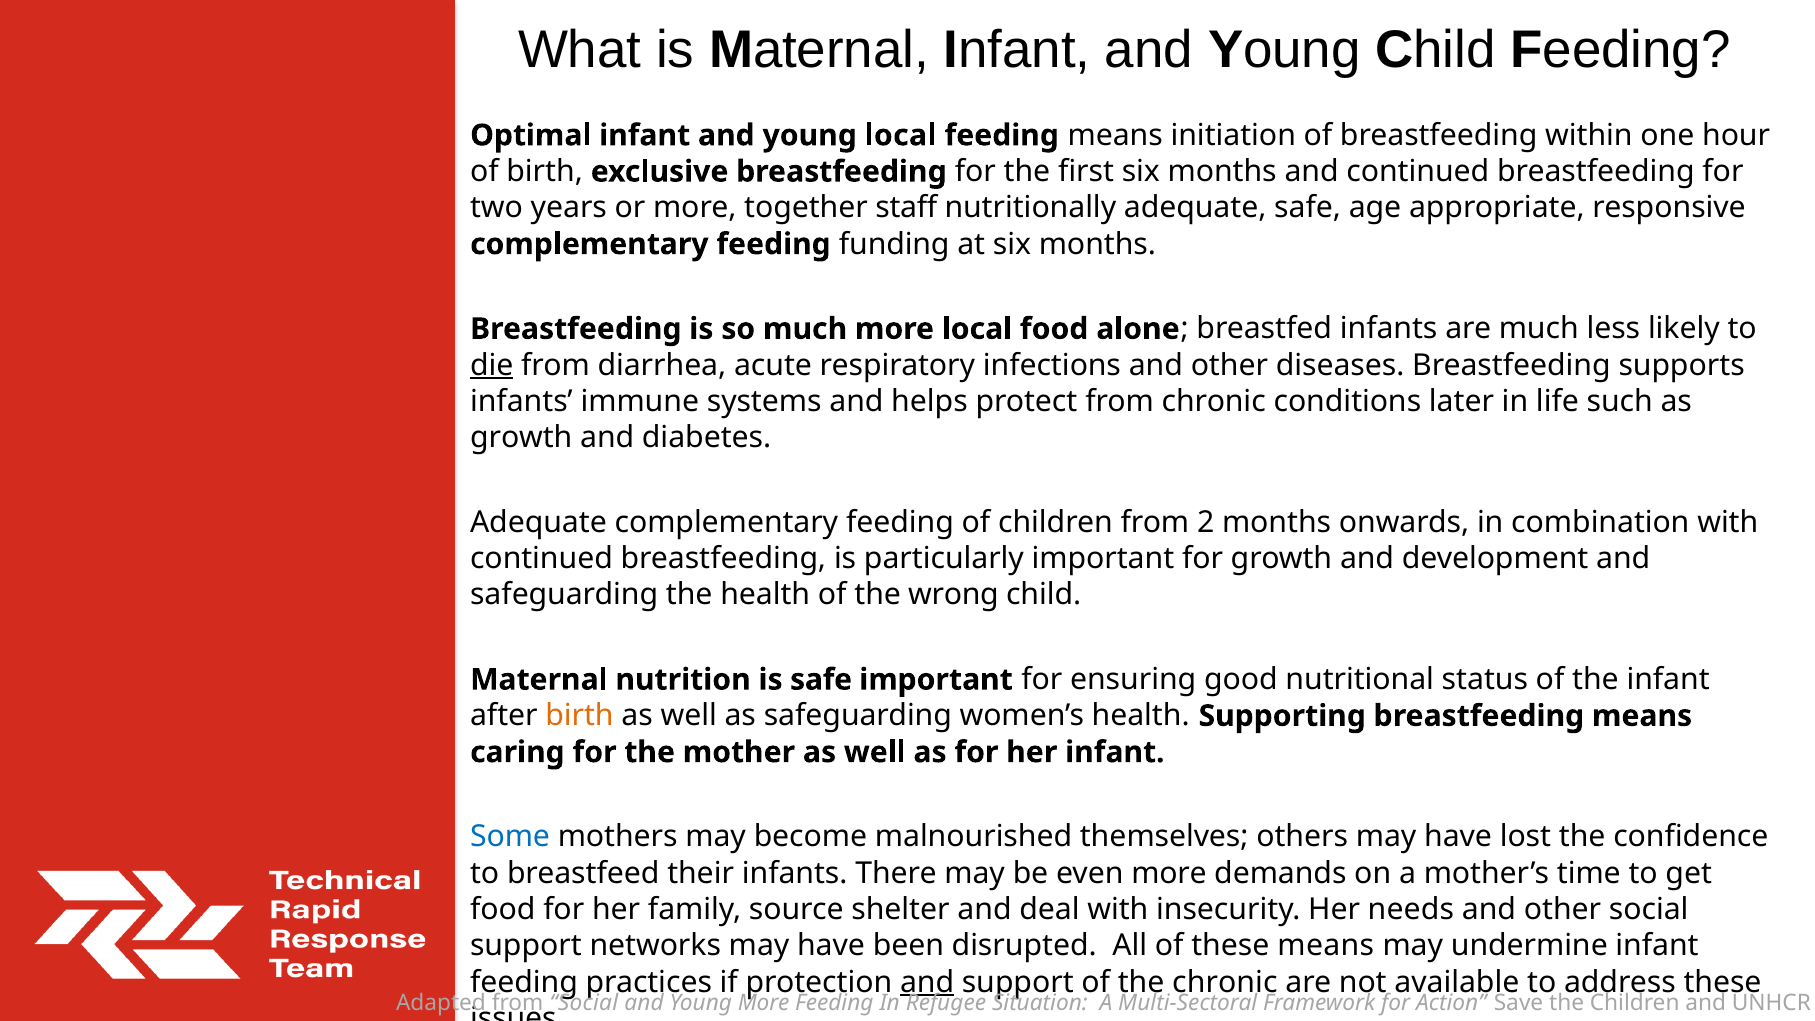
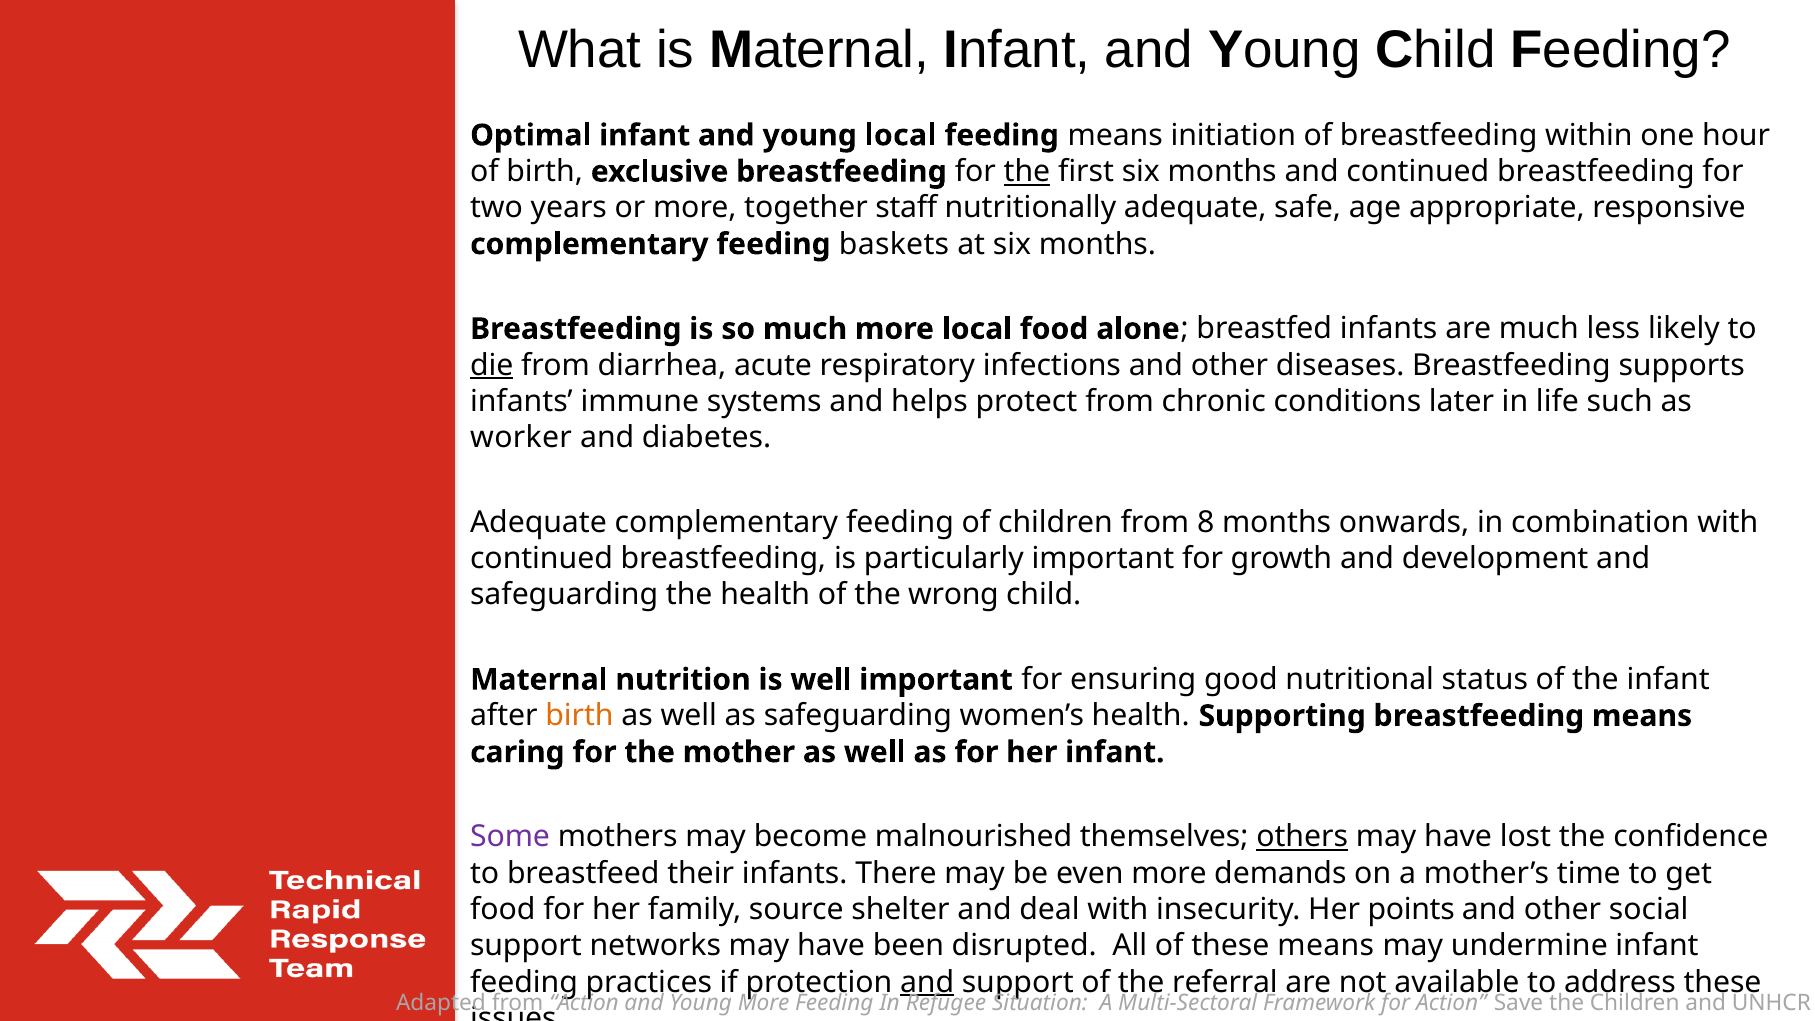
the at (1027, 172) underline: none -> present
funding: funding -> baskets
growth at (521, 438): growth -> worker
2: 2 -> 8
is safe: safe -> well
Some colour: blue -> purple
others underline: none -> present
needs: needs -> points
the chronic: chronic -> referral
Social at (584, 1003): Social -> Action
